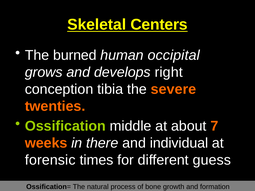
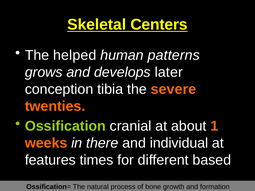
burned: burned -> helped
occipital: occipital -> patterns
right: right -> later
middle: middle -> cranial
7: 7 -> 1
forensic: forensic -> features
guess: guess -> based
